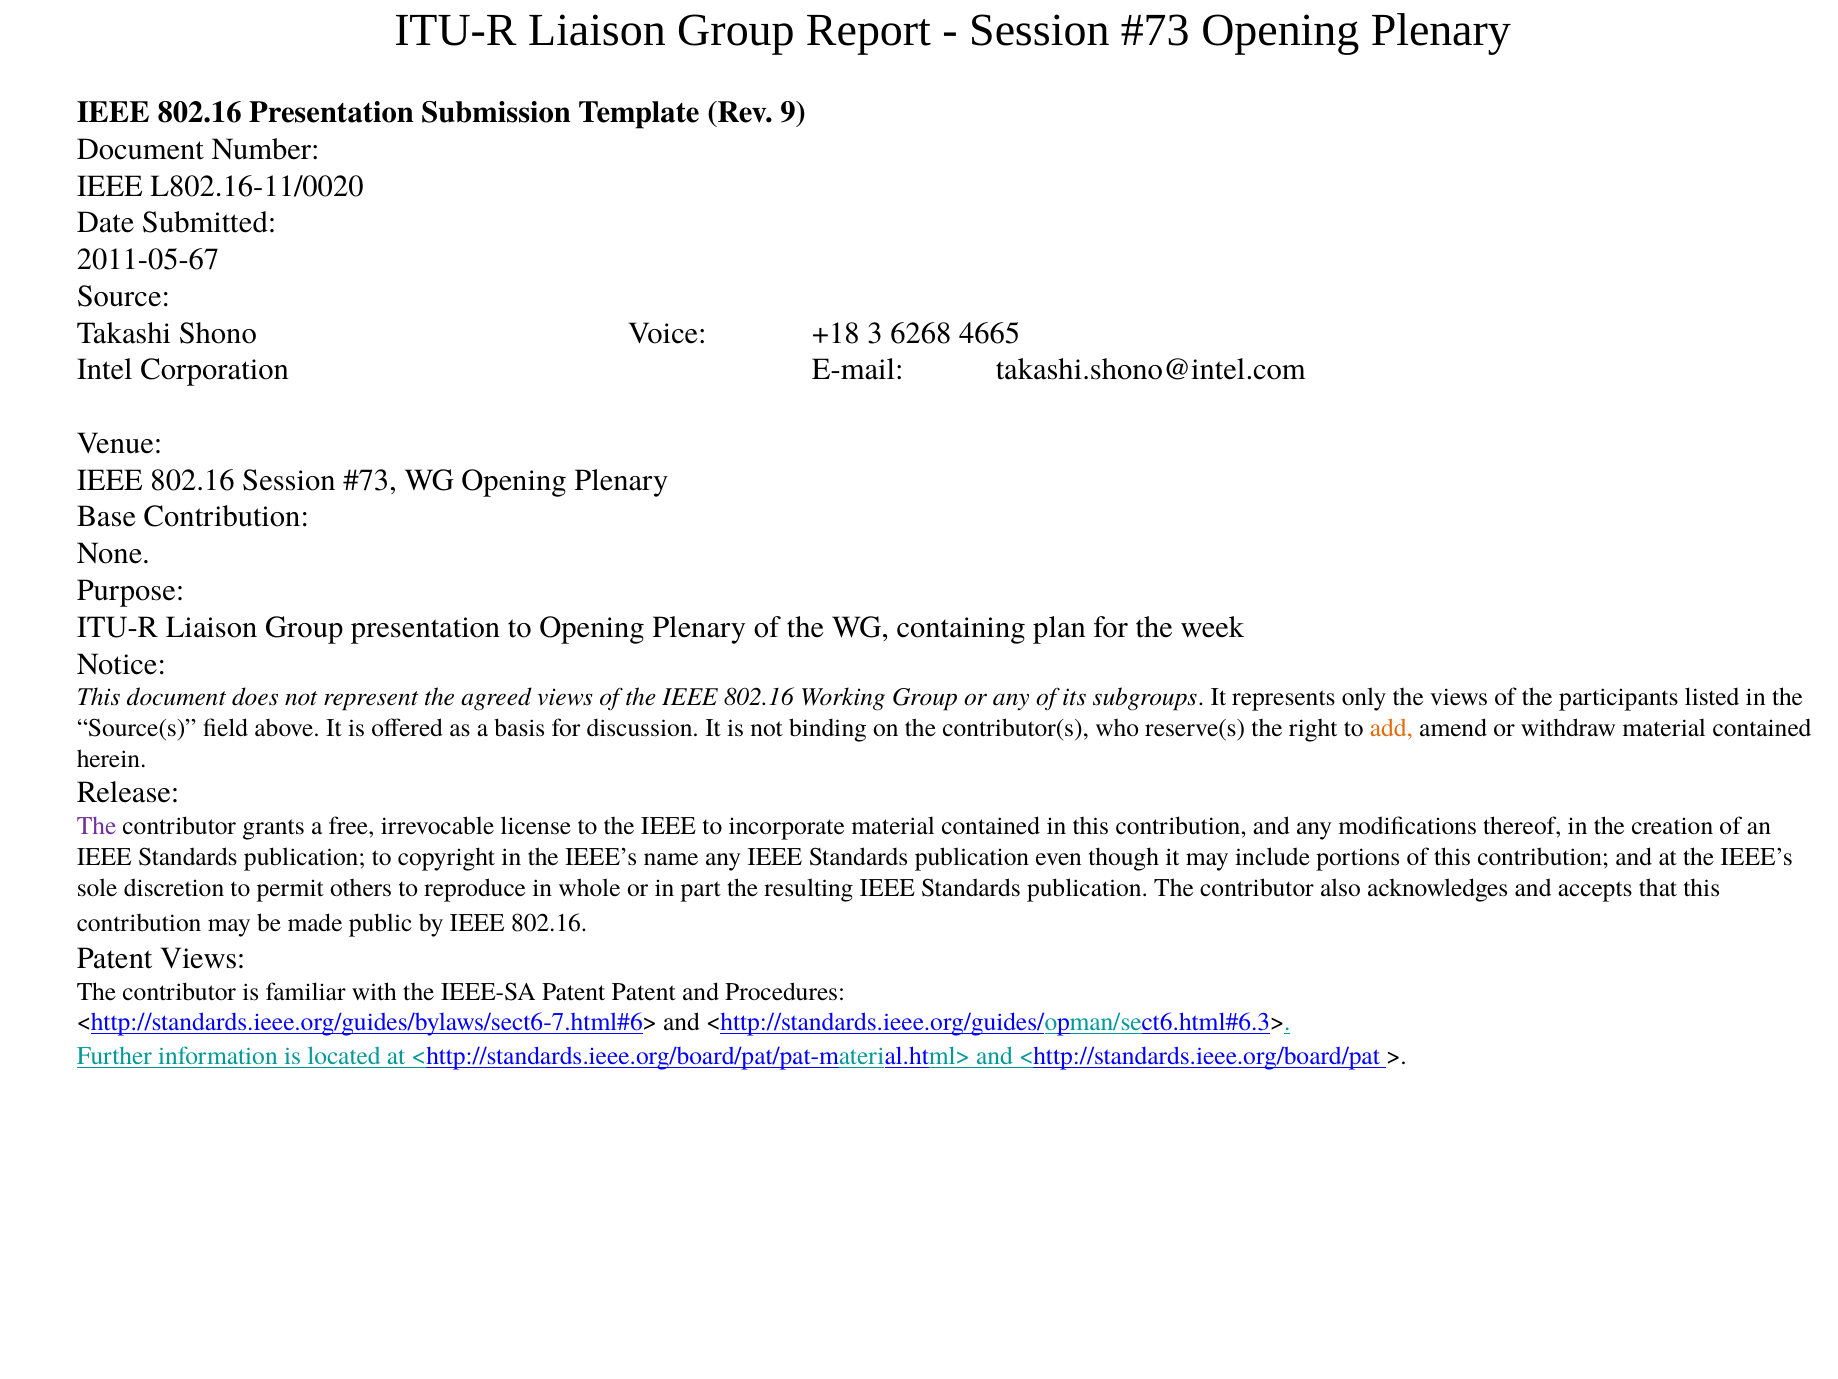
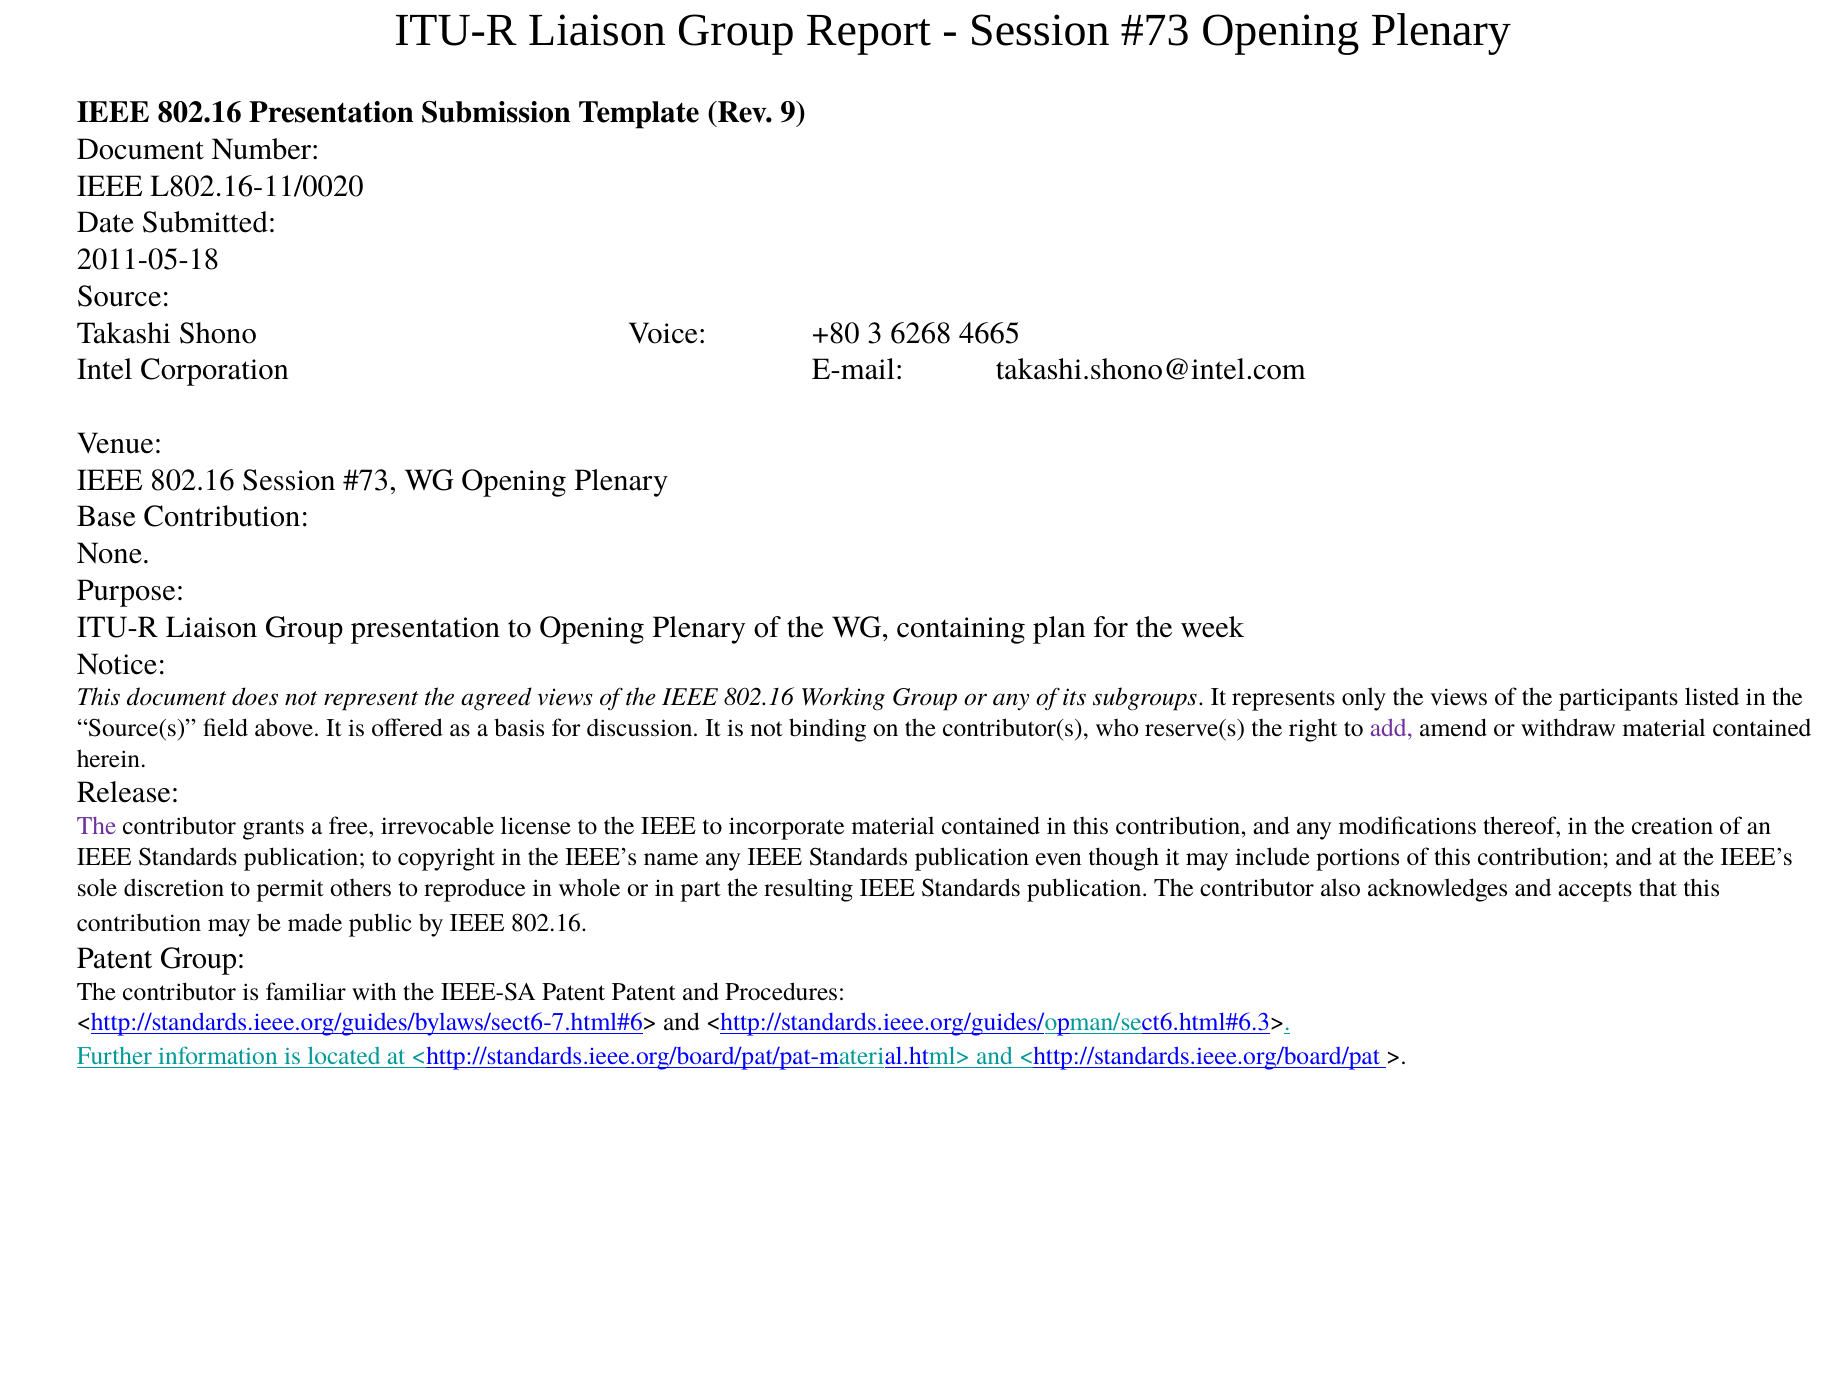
2011-05-67: 2011-05-67 -> 2011-05-18
+18: +18 -> +80
add colour: orange -> purple
Patent Views: Views -> Group
